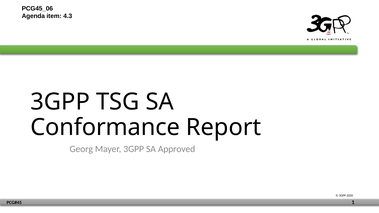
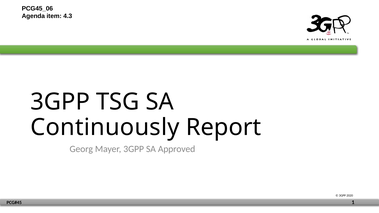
Conformance: Conformance -> Continuously
